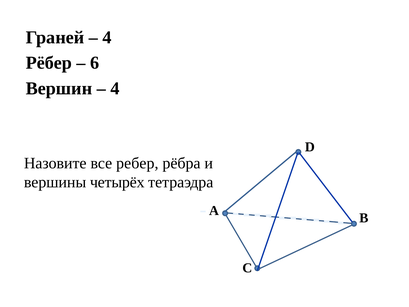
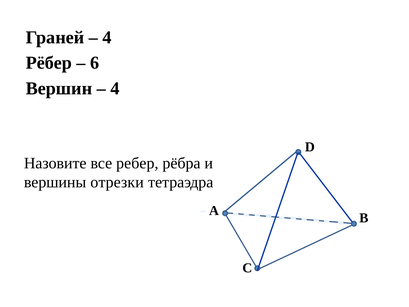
четырёх: четырёх -> отрезки
